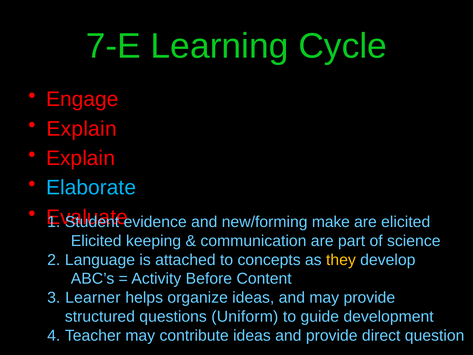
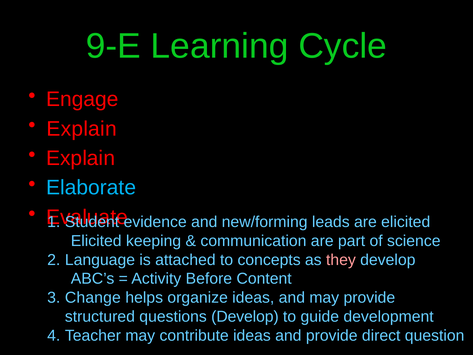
7-E: 7-E -> 9-E
make: make -> leads
they colour: yellow -> pink
Learner: Learner -> Change
questions Uniform: Uniform -> Develop
